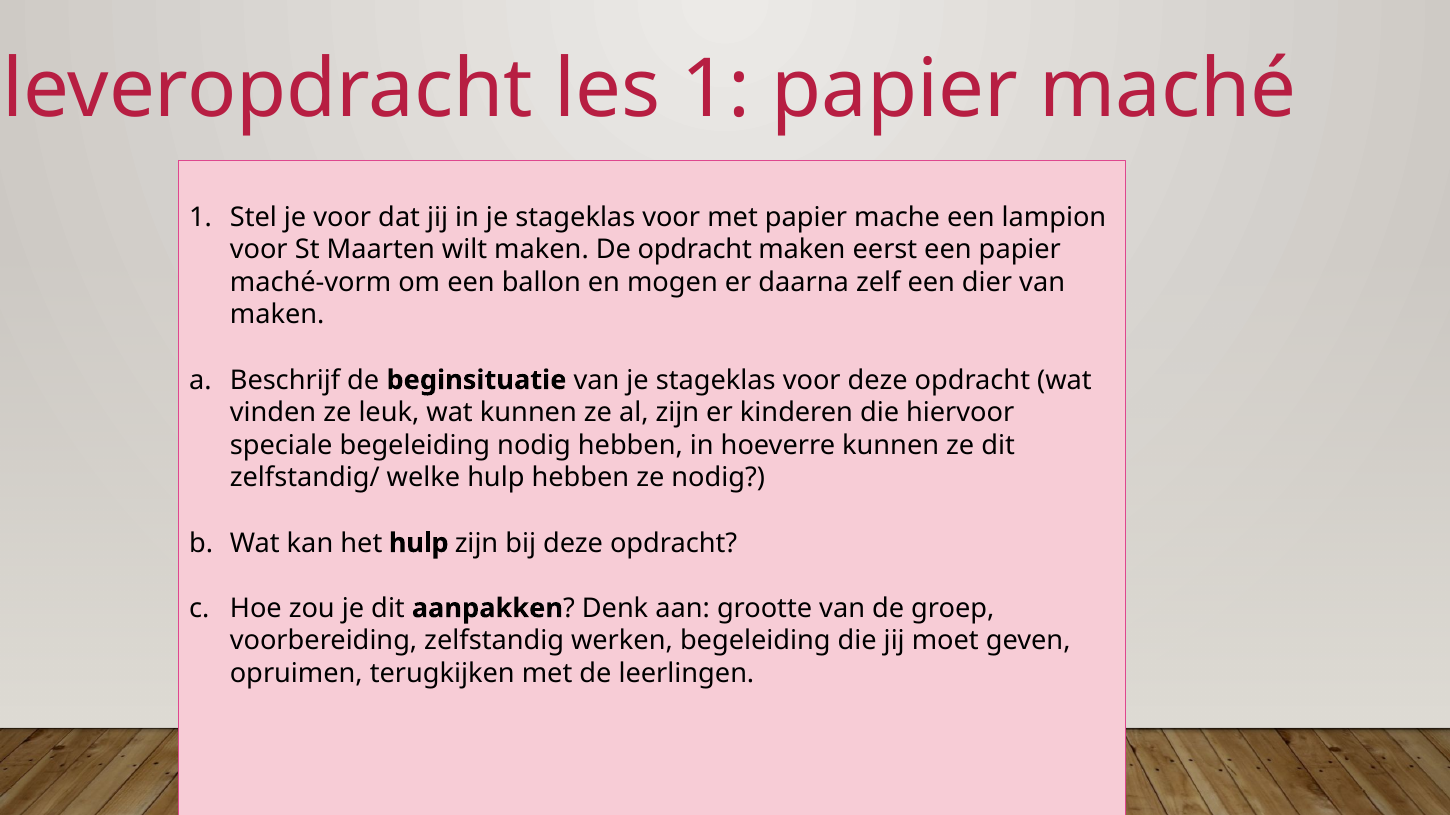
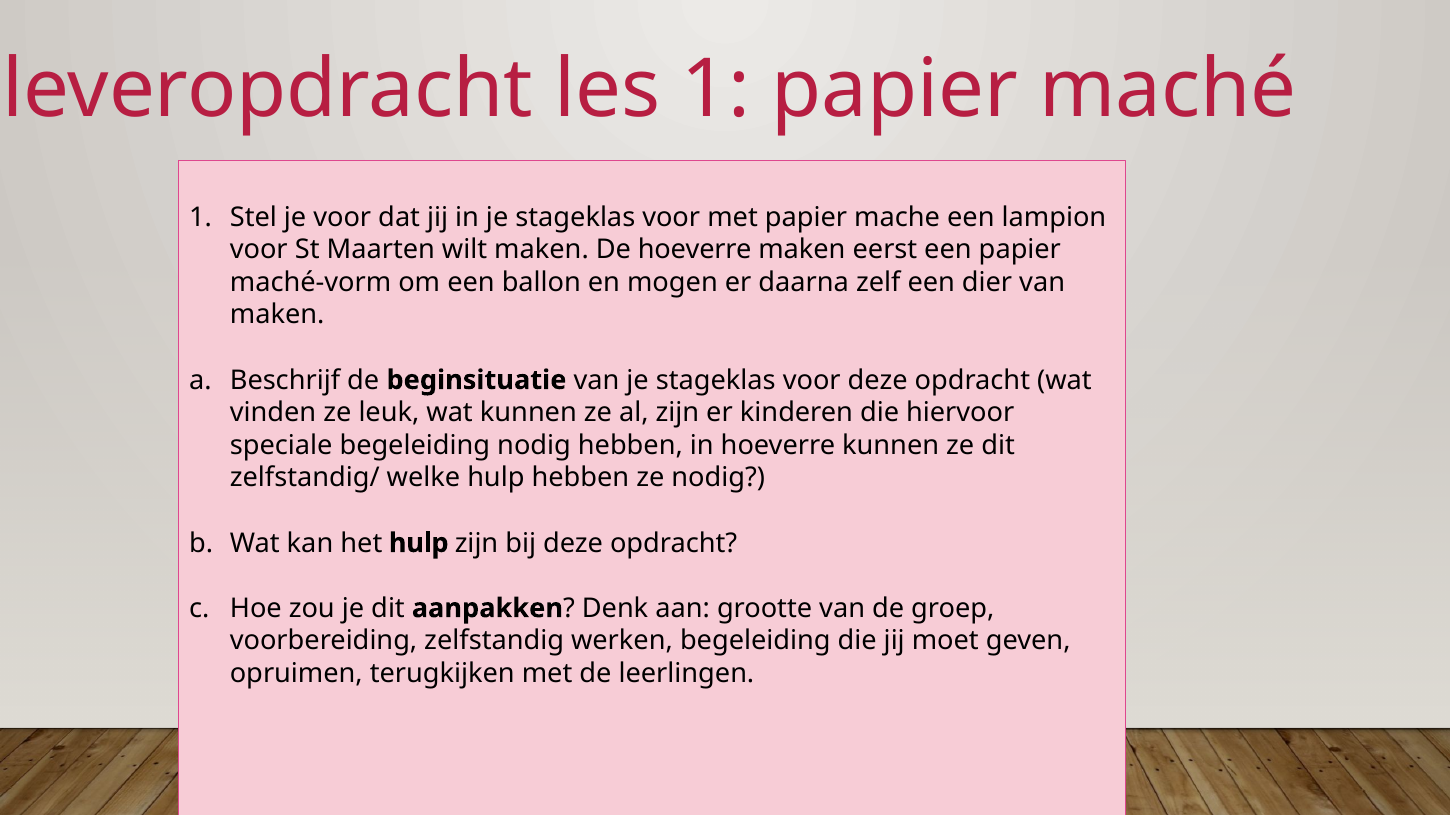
De opdracht: opdracht -> hoeverre
